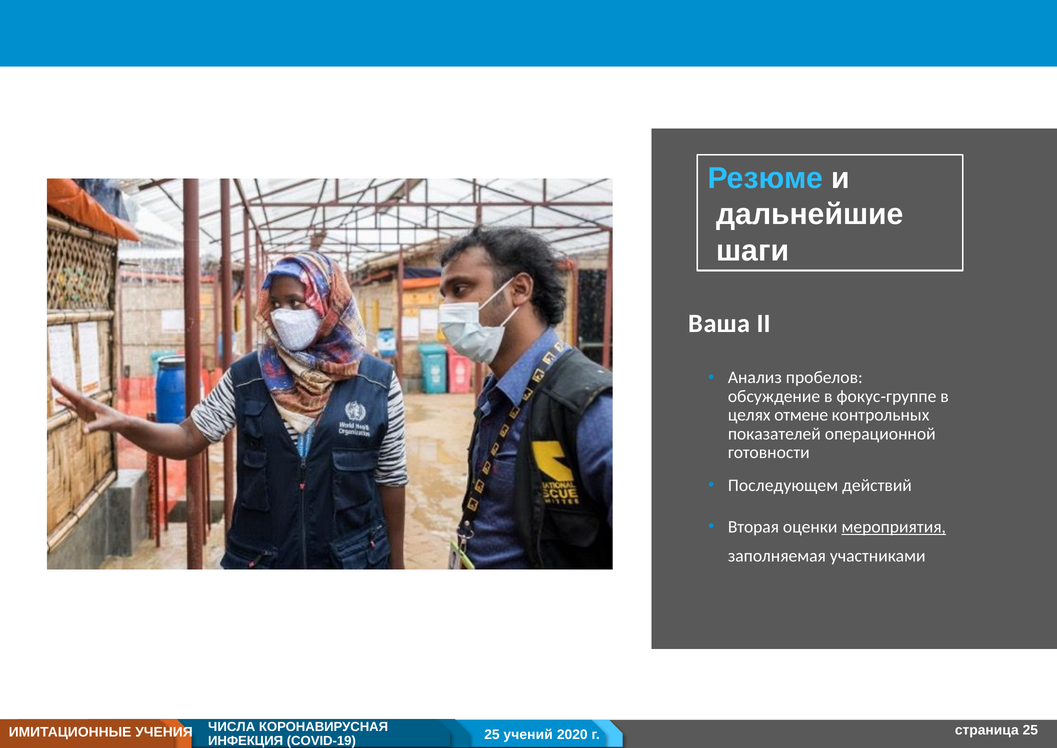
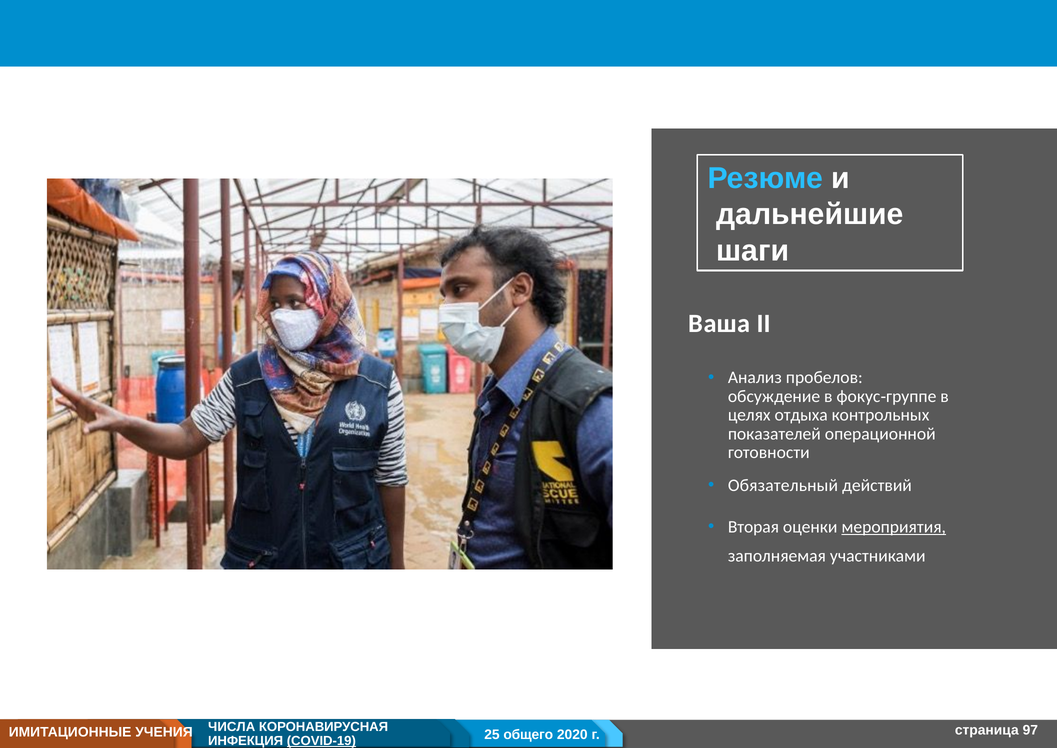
отмене: отмене -> отдыха
Последующем: Последующем -> Обязательный
страница 25: 25 -> 97
COVID-19 underline: none -> present
учений: учений -> общего
